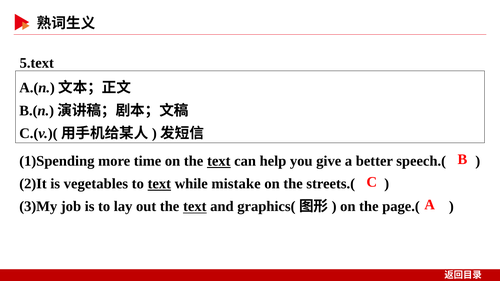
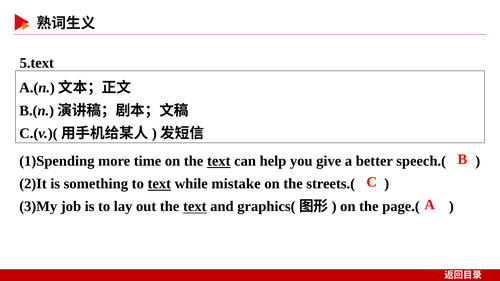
vegetables: vegetables -> something
